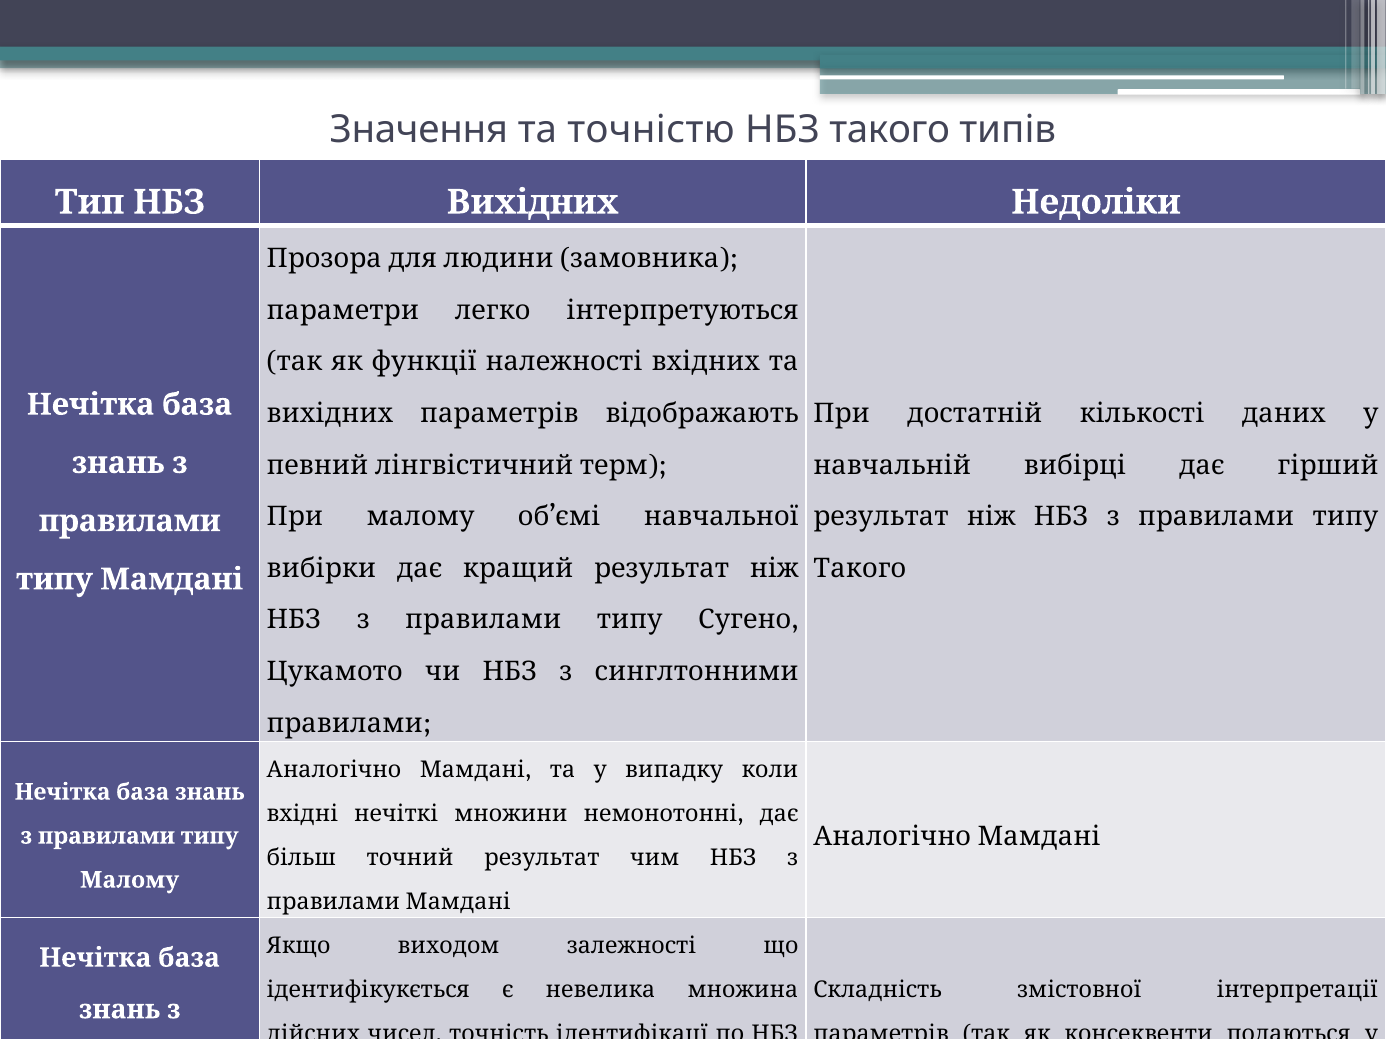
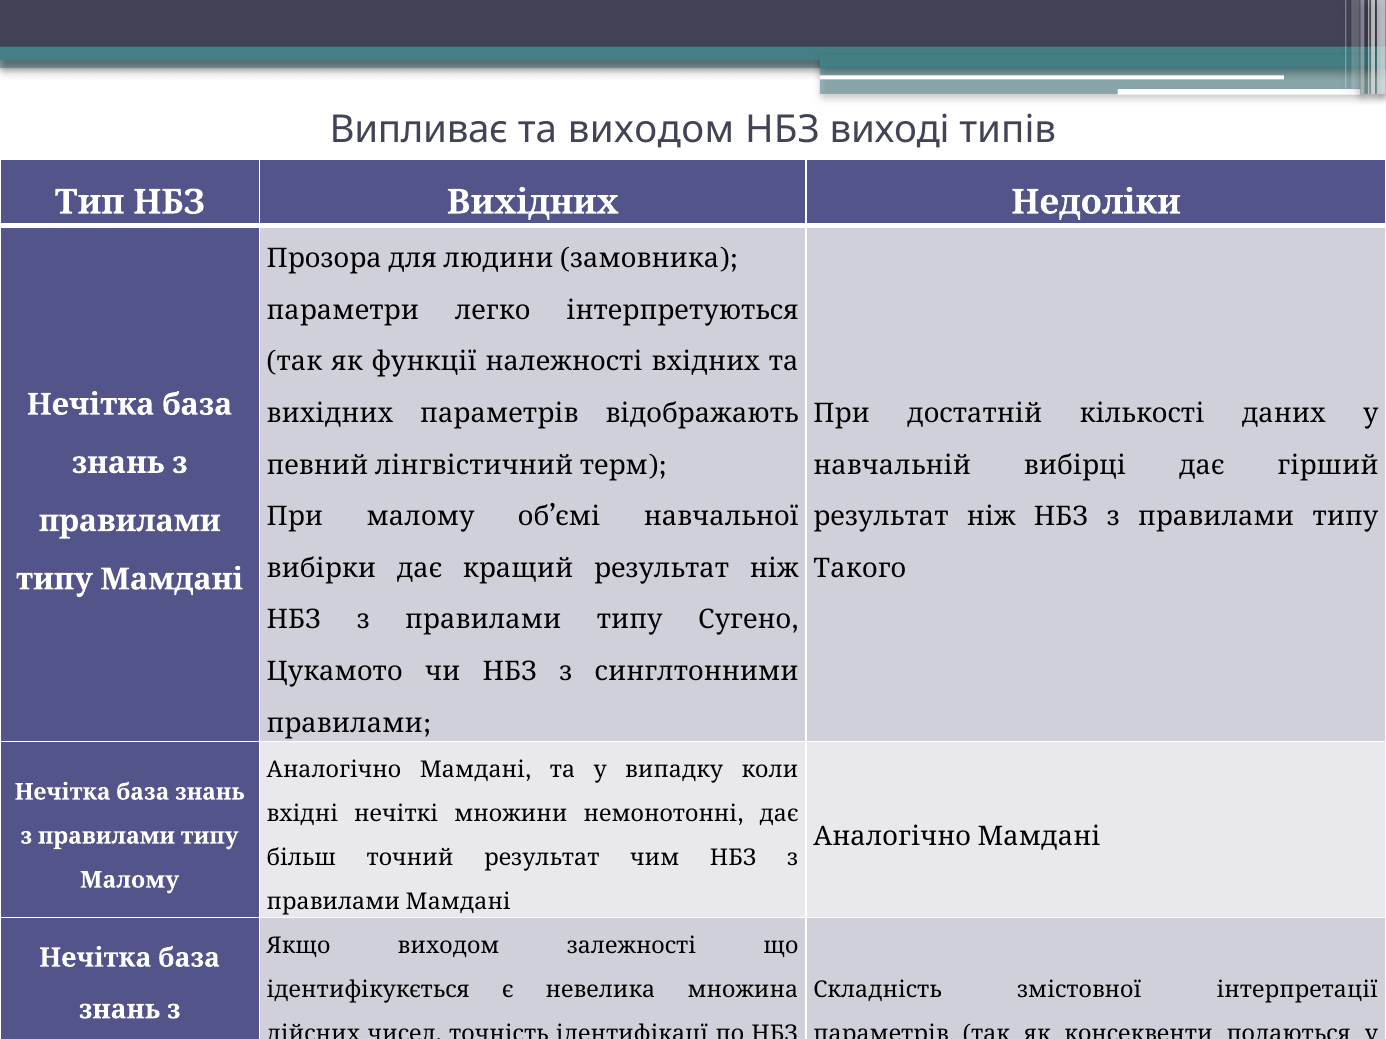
Значення: Значення -> Випливає
та точністю: точністю -> виходом
НБЗ такого: такого -> виході
